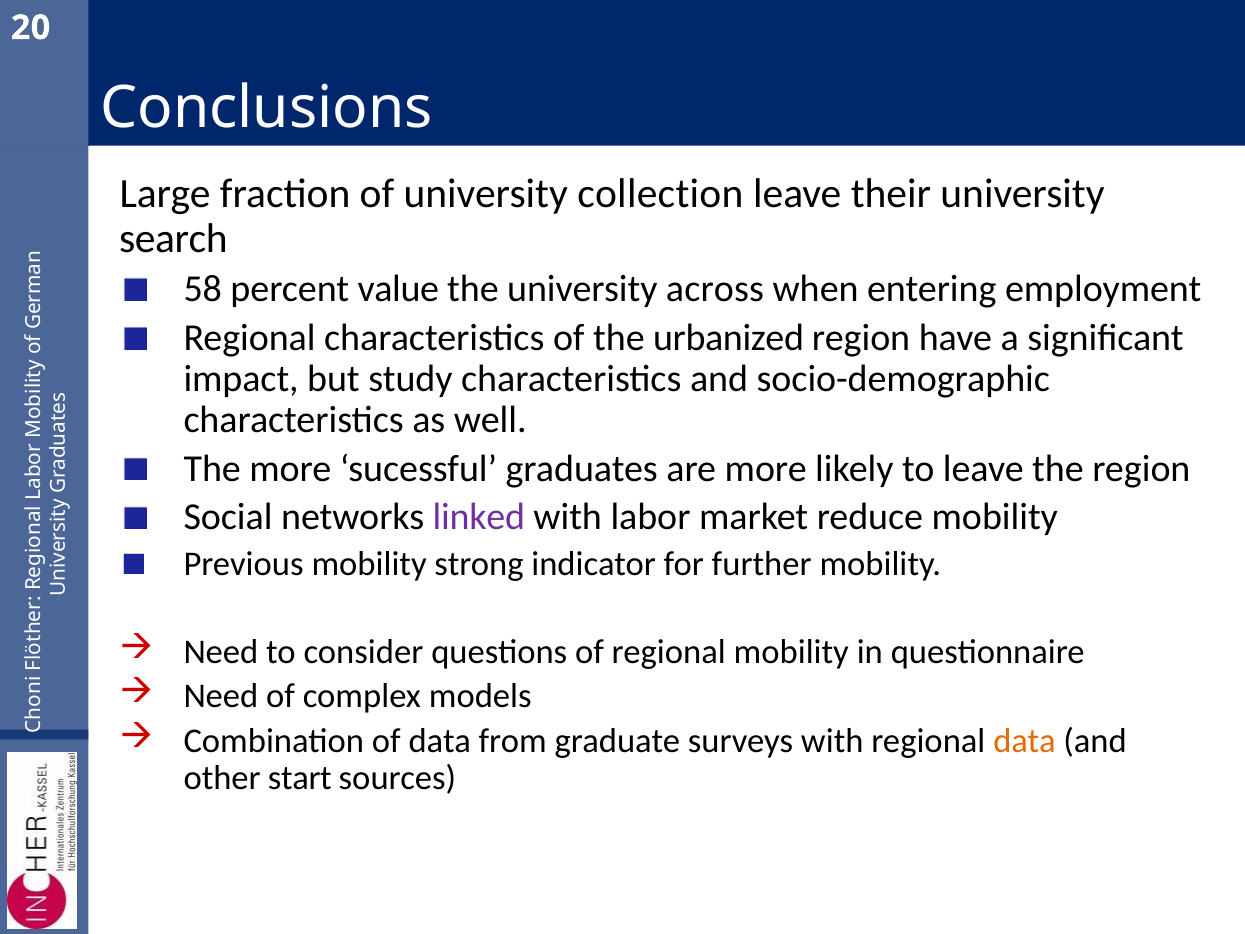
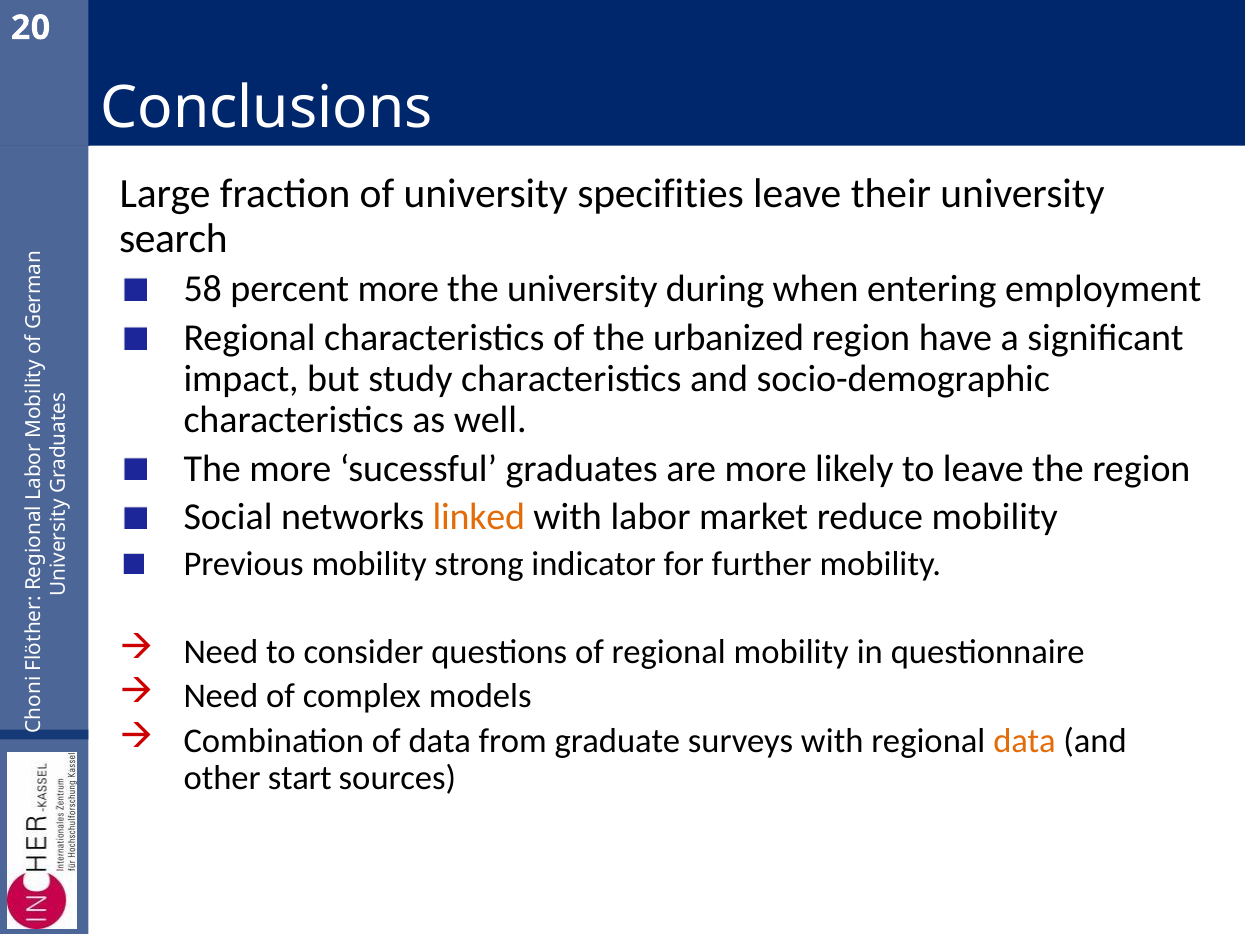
collection: collection -> specifities
percent value: value -> more
across: across -> during
linked colour: purple -> orange
